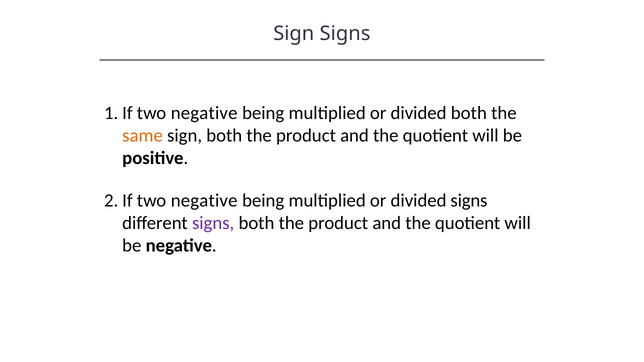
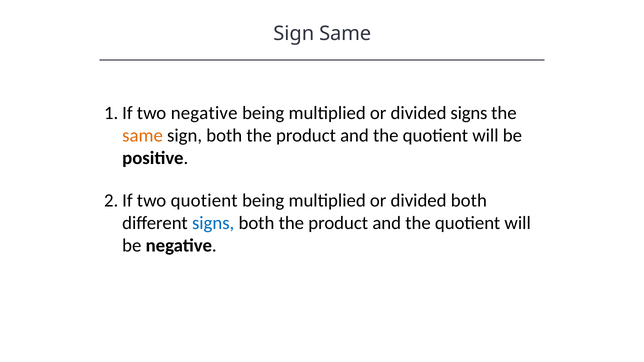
Sign Signs: Signs -> Same
divided both: both -> signs
negative at (204, 201): negative -> quotient
divided signs: signs -> both
signs at (213, 223) colour: purple -> blue
